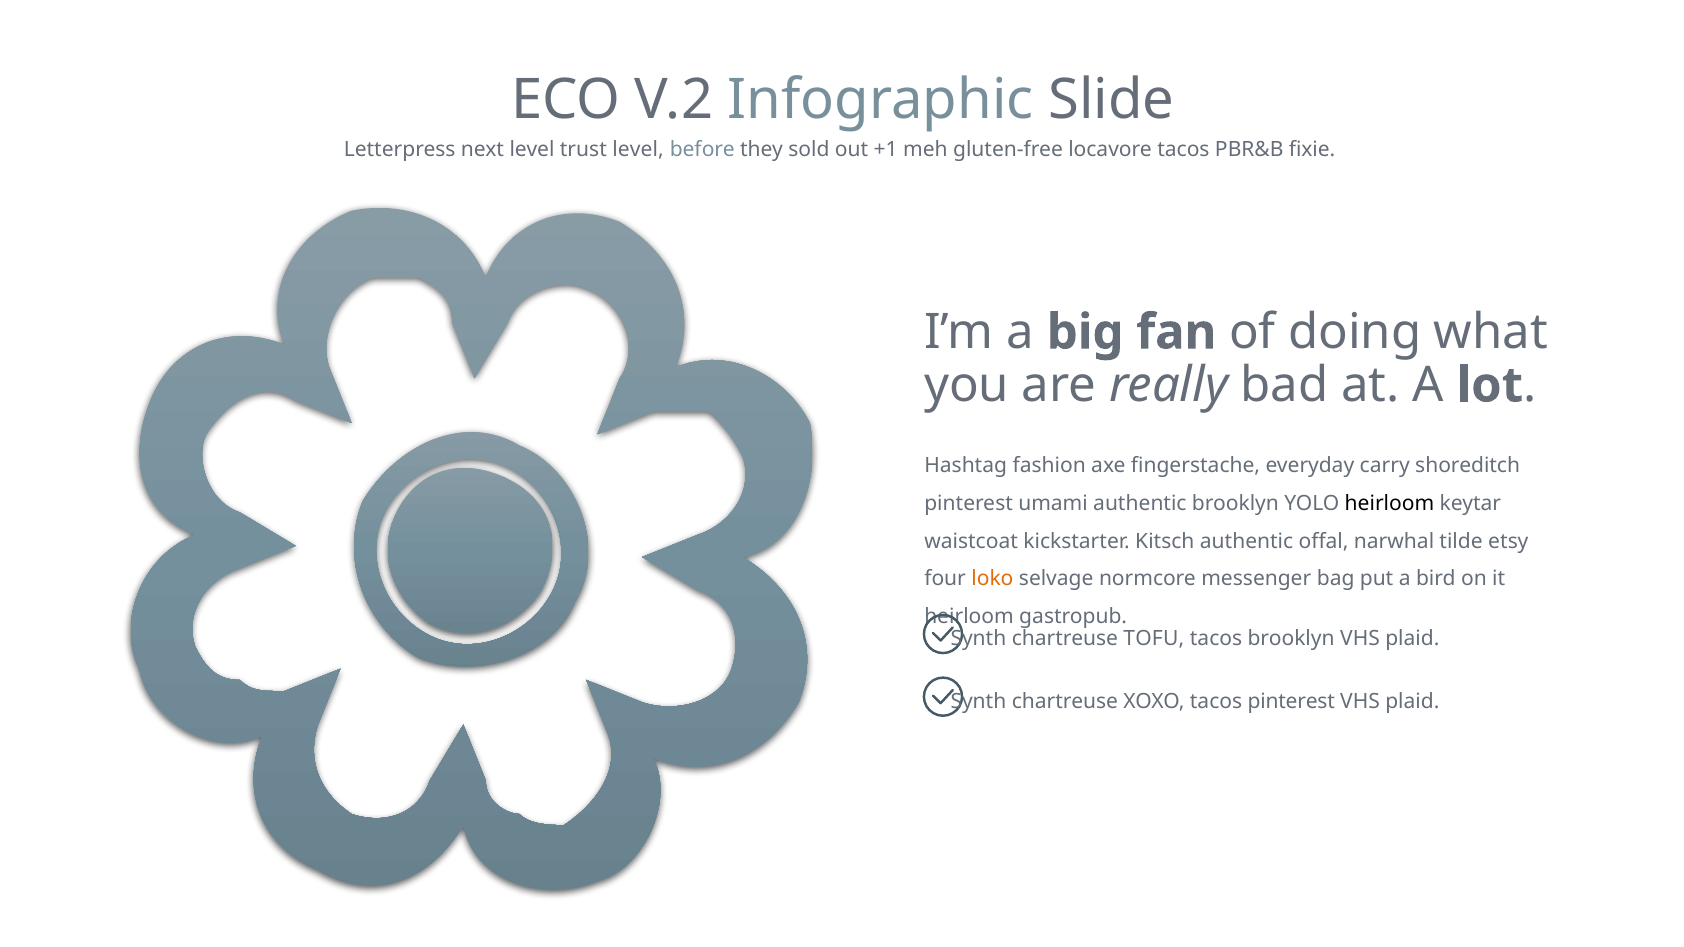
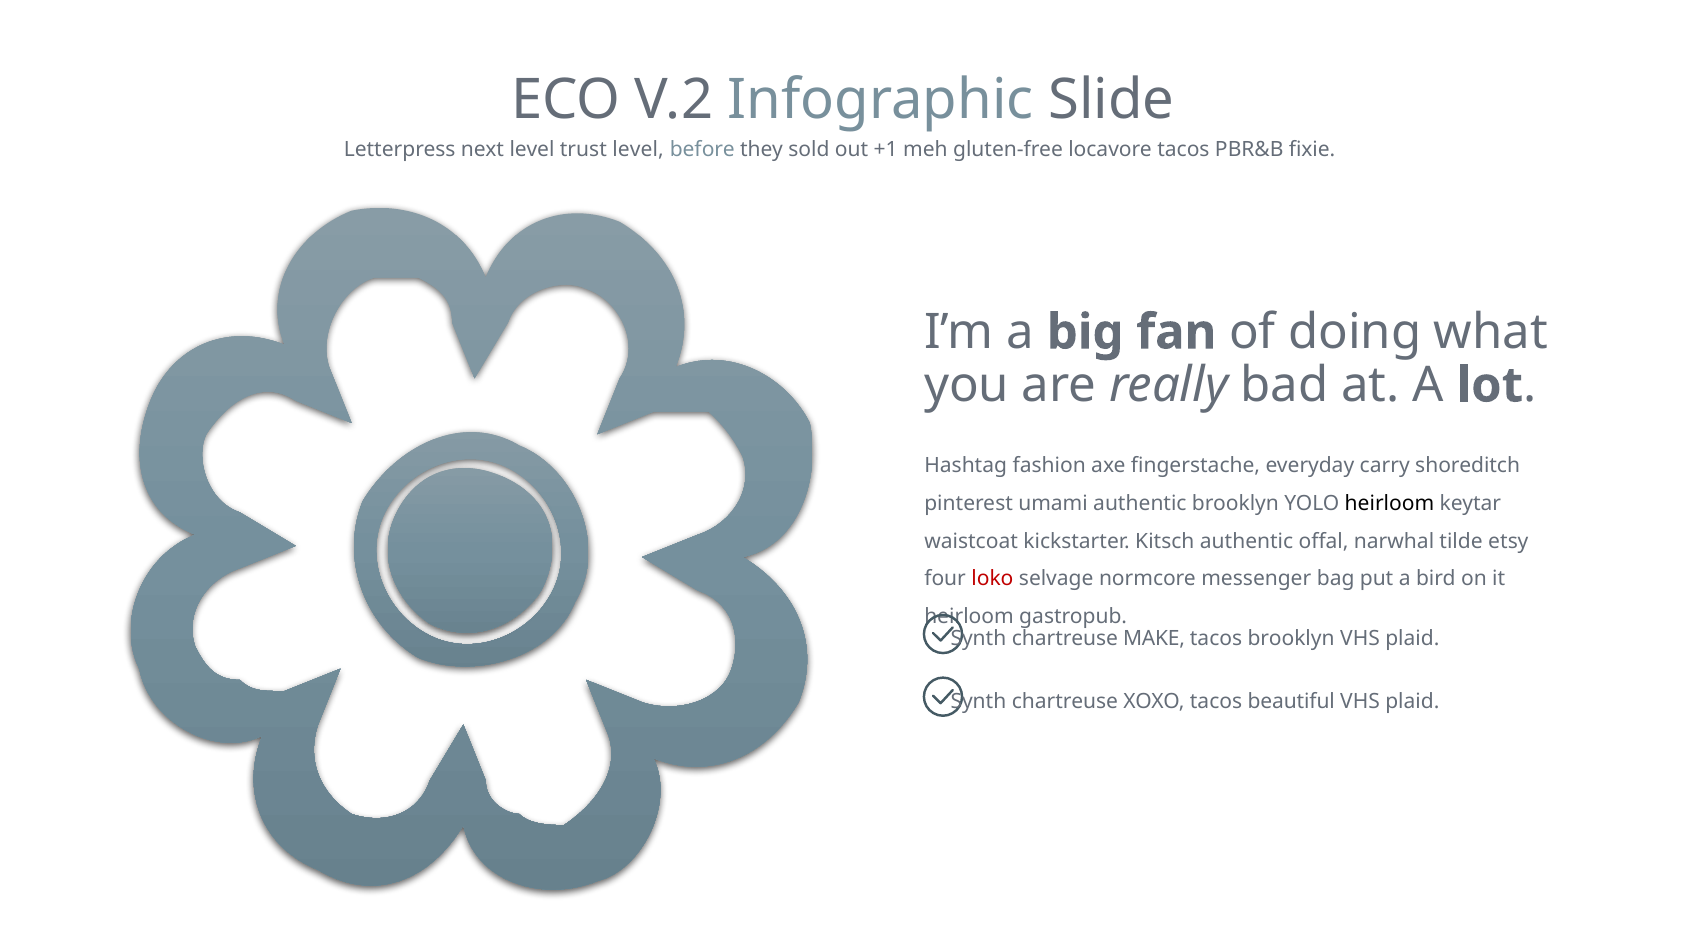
loko colour: orange -> red
TOFU: TOFU -> MAKE
tacos pinterest: pinterest -> beautiful
